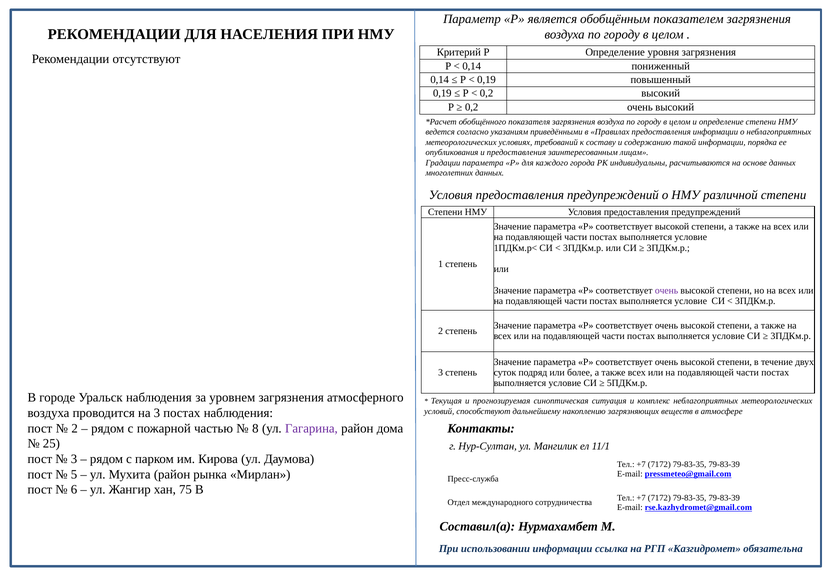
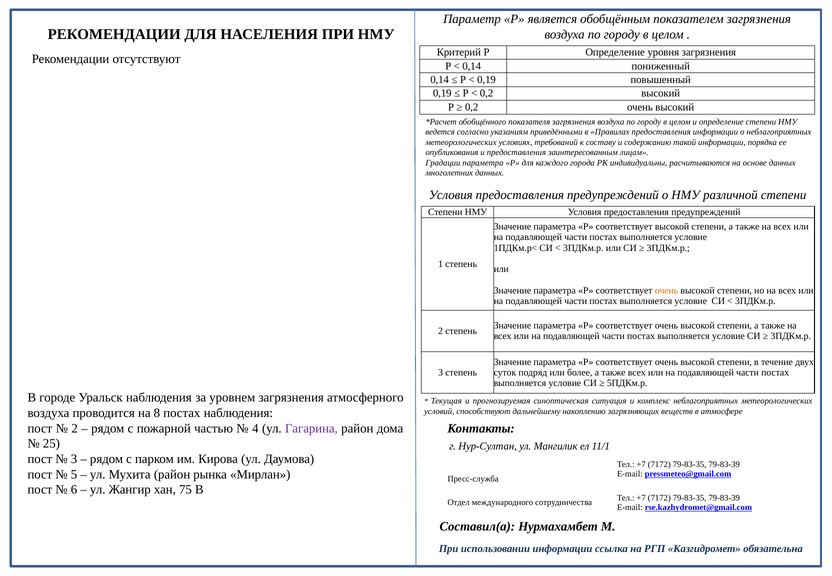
очень at (667, 290) colour: purple -> orange
на 3: 3 -> 8
8: 8 -> 4
